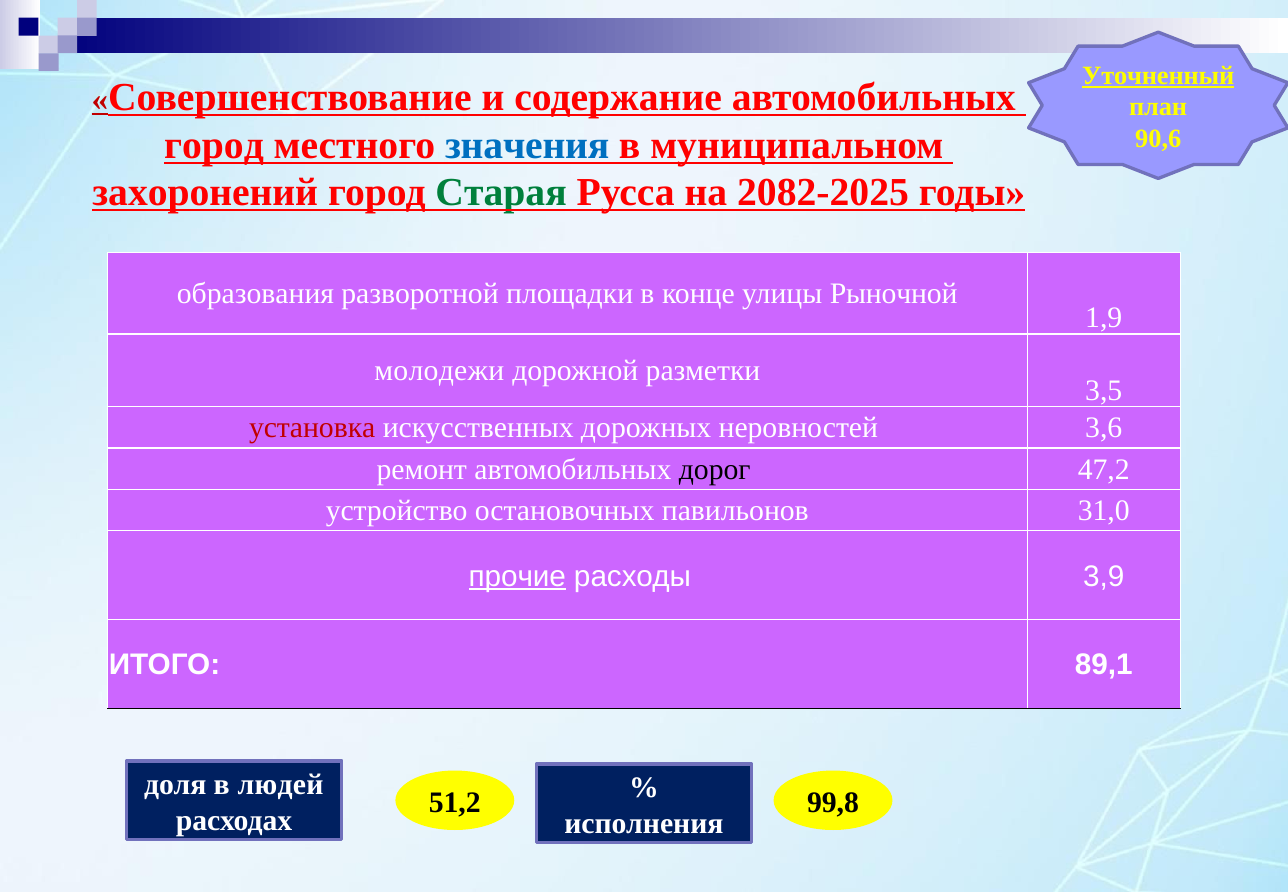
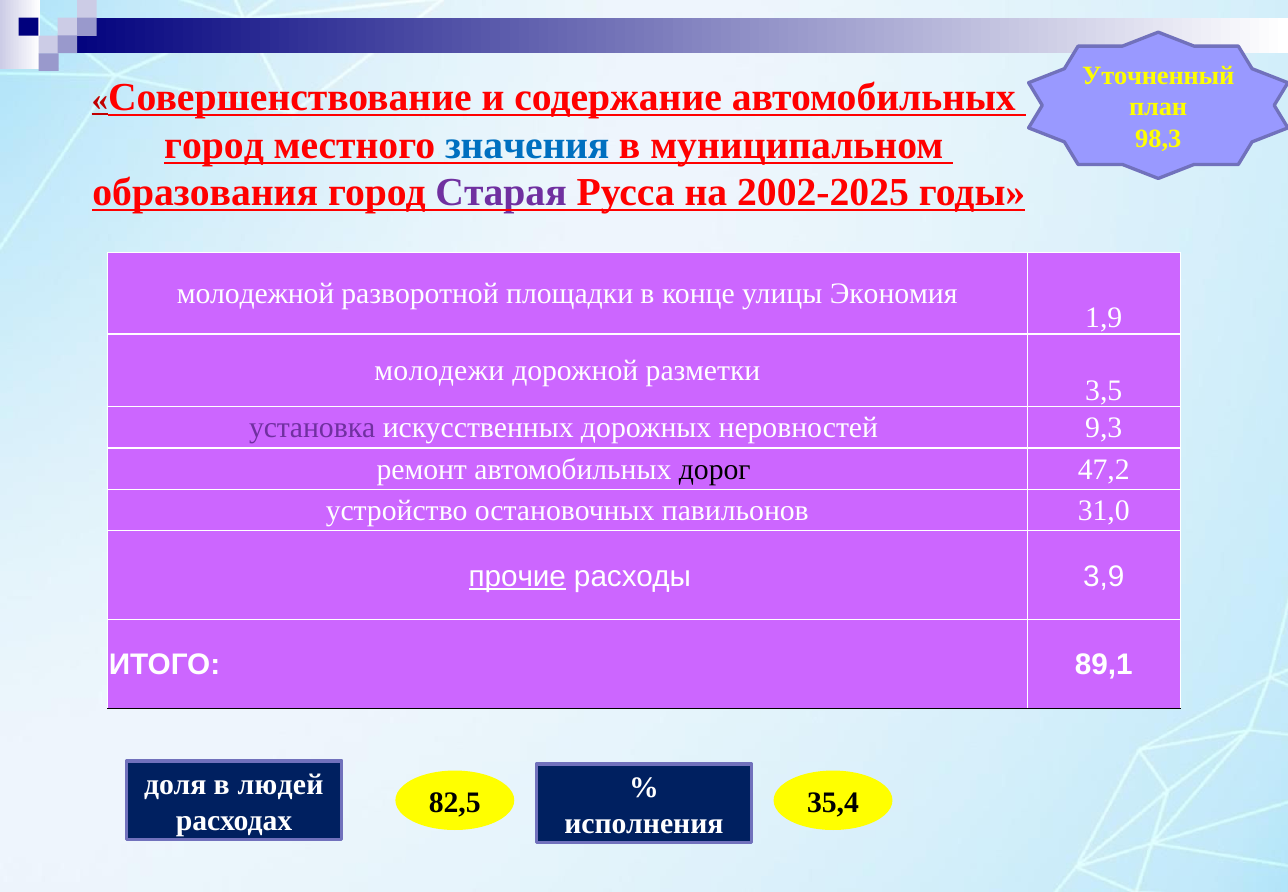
Уточненный underline: present -> none
90,6: 90,6 -> 98,3
захоронений: захоронений -> образования
Старая colour: green -> purple
2082-2025: 2082-2025 -> 2002-2025
образования: образования -> молодежной
Рыночной: Рыночной -> Экономия
установка colour: red -> purple
3,6: 3,6 -> 9,3
51,2: 51,2 -> 82,5
99,8: 99,8 -> 35,4
